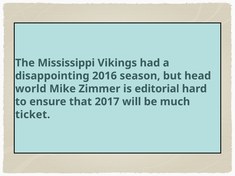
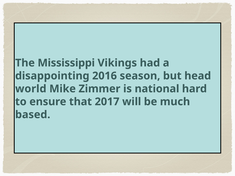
editorial: editorial -> national
ticket: ticket -> based
